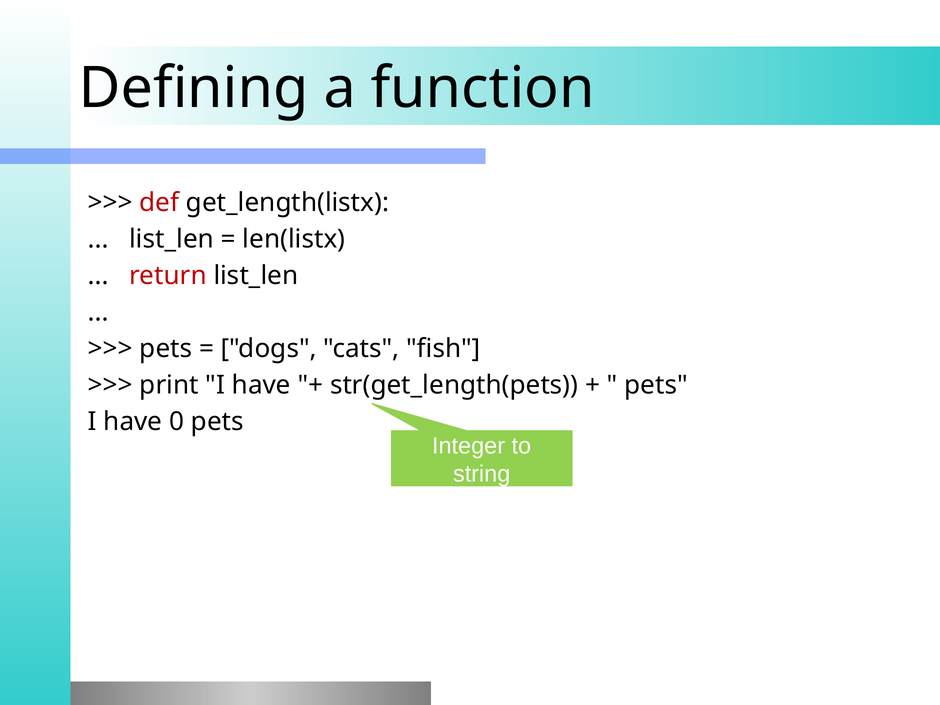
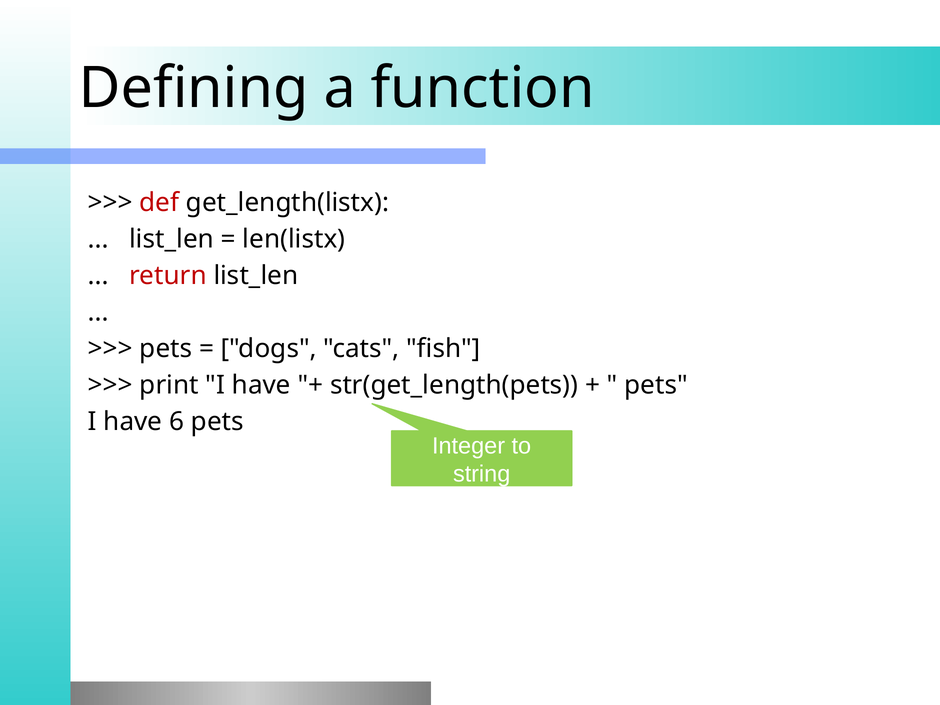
0: 0 -> 6
